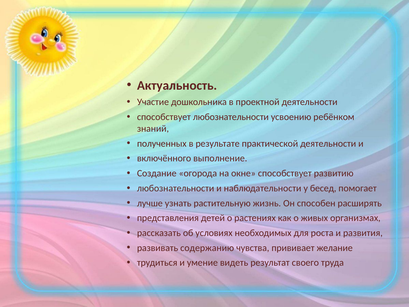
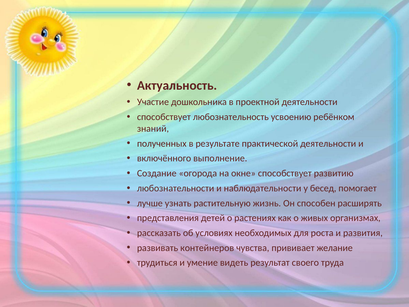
способствует любознательности: любознательности -> любознательность
содержанию: содержанию -> контейнеров
